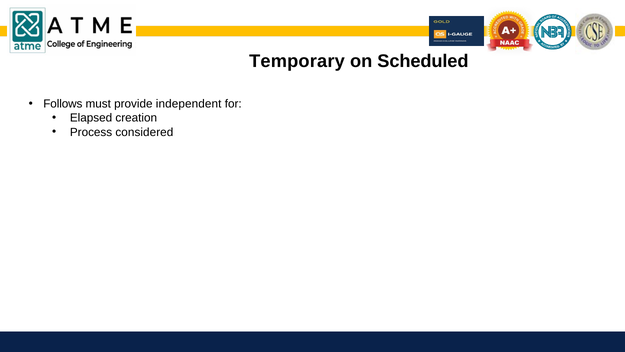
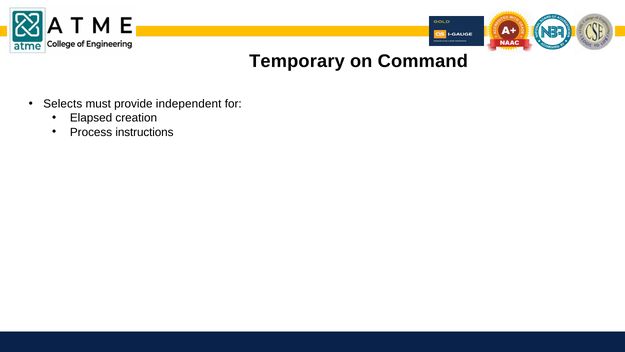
Scheduled: Scheduled -> Command
Follows: Follows -> Selects
considered: considered -> instructions
